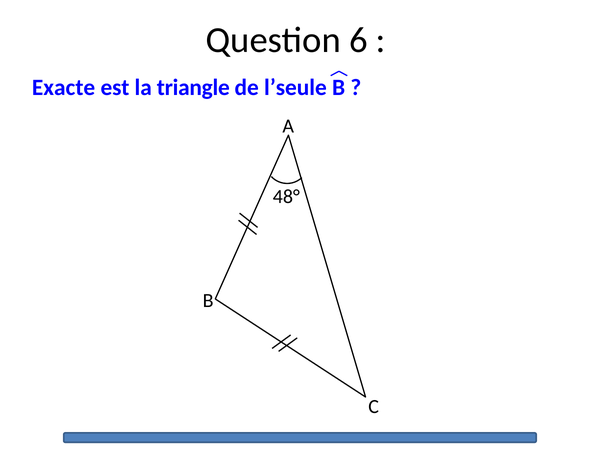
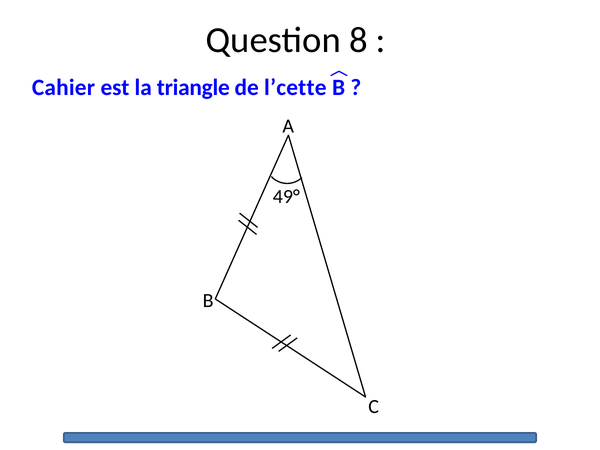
6: 6 -> 8
Exacte: Exacte -> Cahier
l’seule: l’seule -> l’cette
48°: 48° -> 49°
